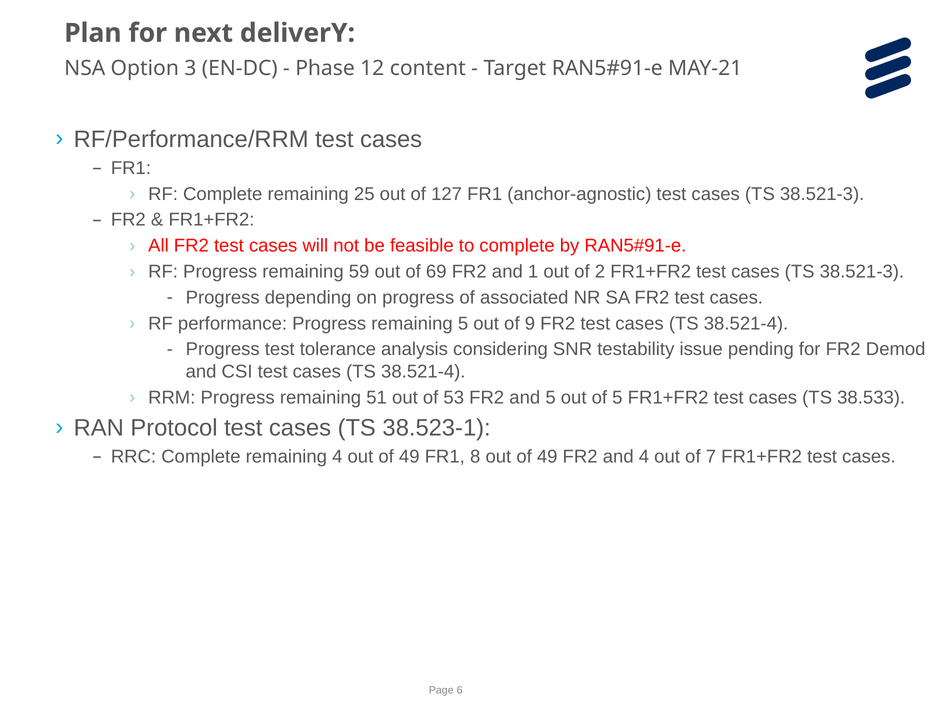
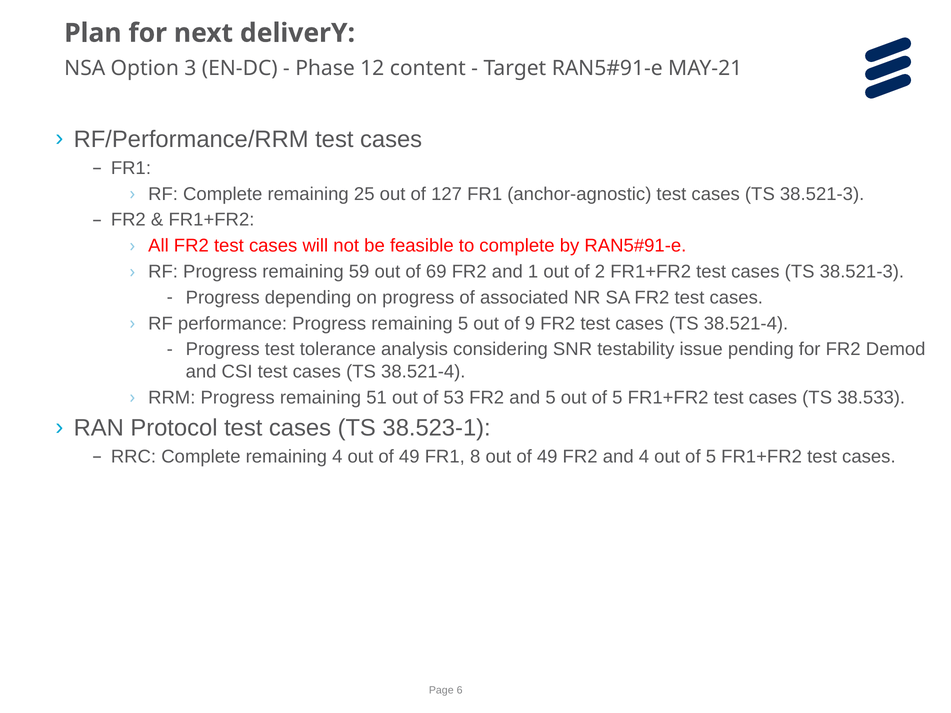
4 out of 7: 7 -> 5
